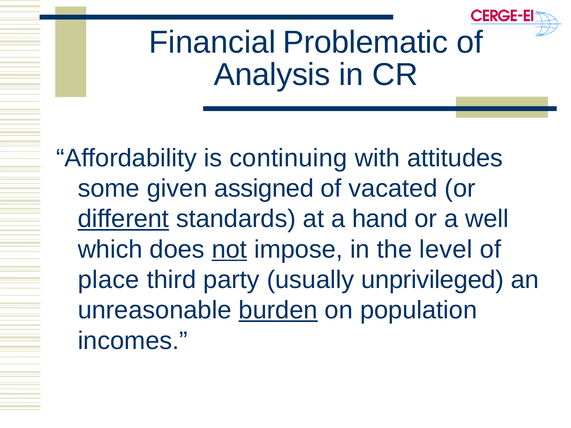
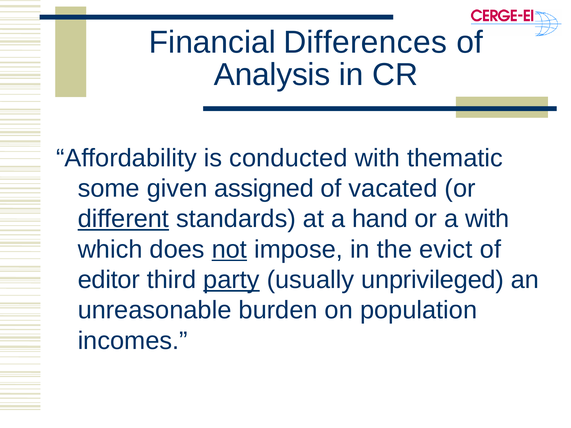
Problematic: Problematic -> Differences
continuing: continuing -> conducted
attitudes: attitudes -> thematic
a well: well -> with
level: level -> evict
place: place -> editor
party underline: none -> present
burden underline: present -> none
